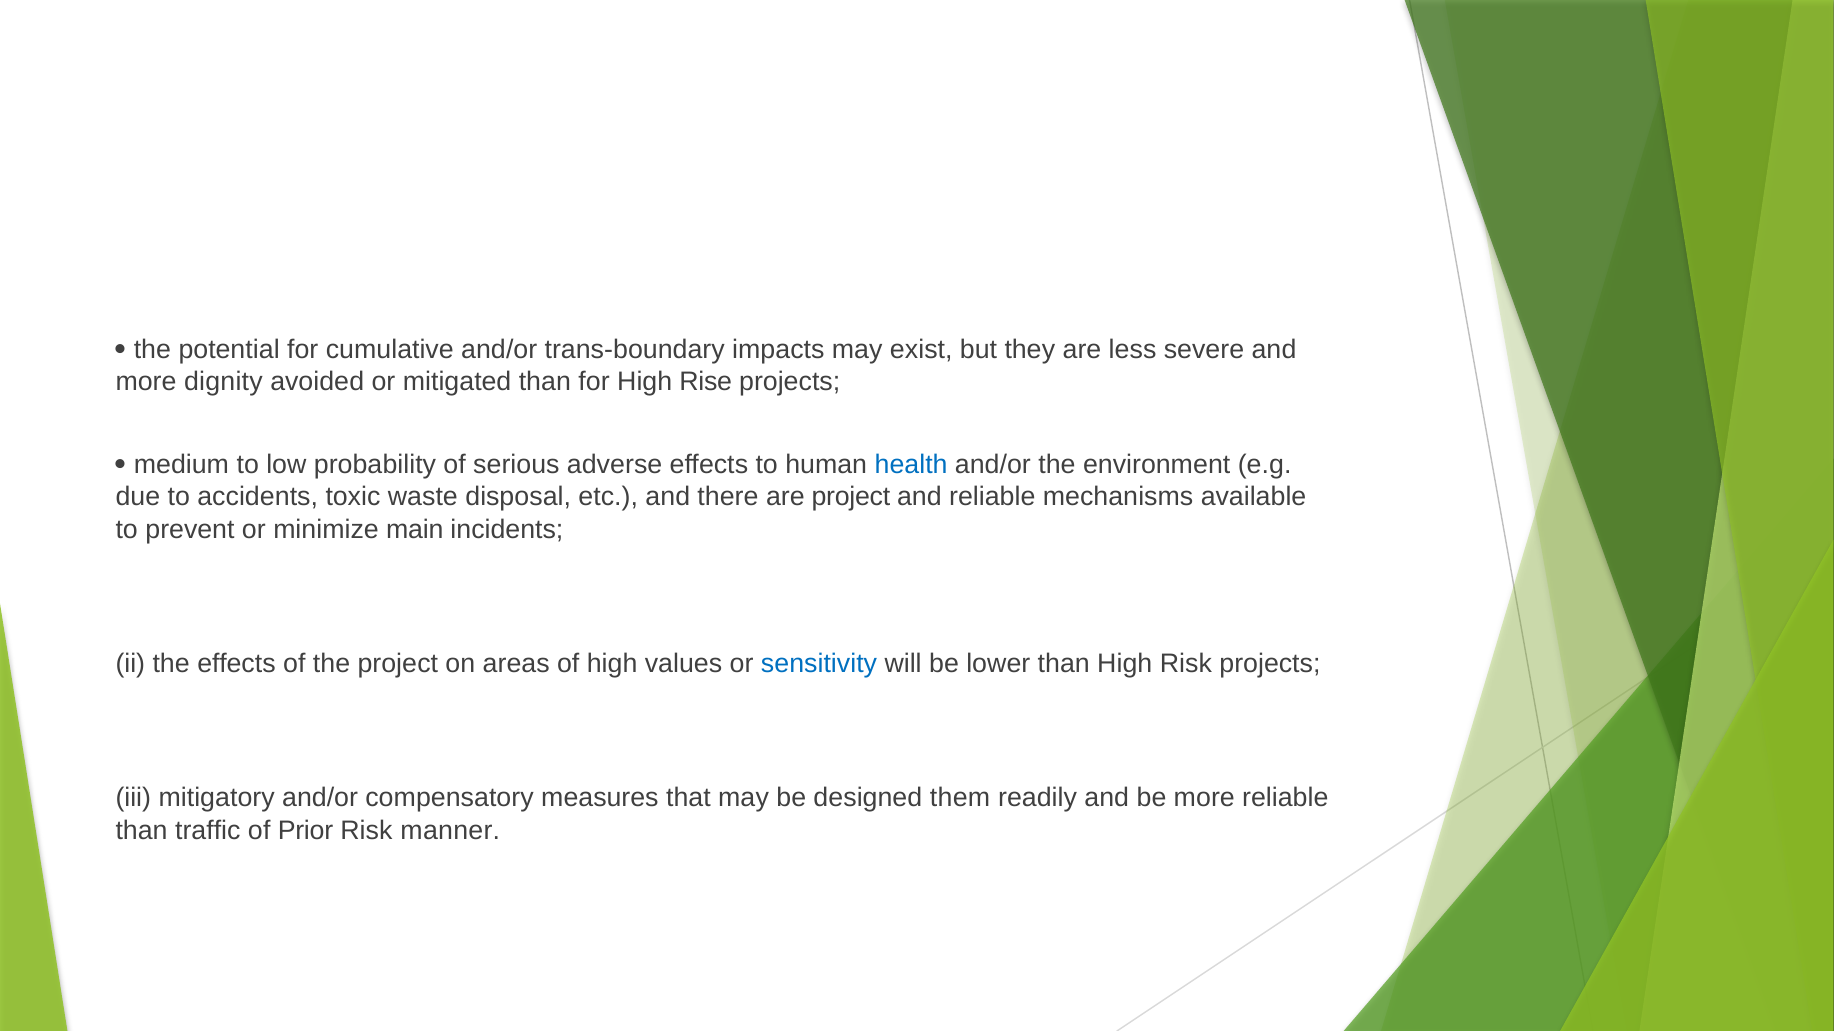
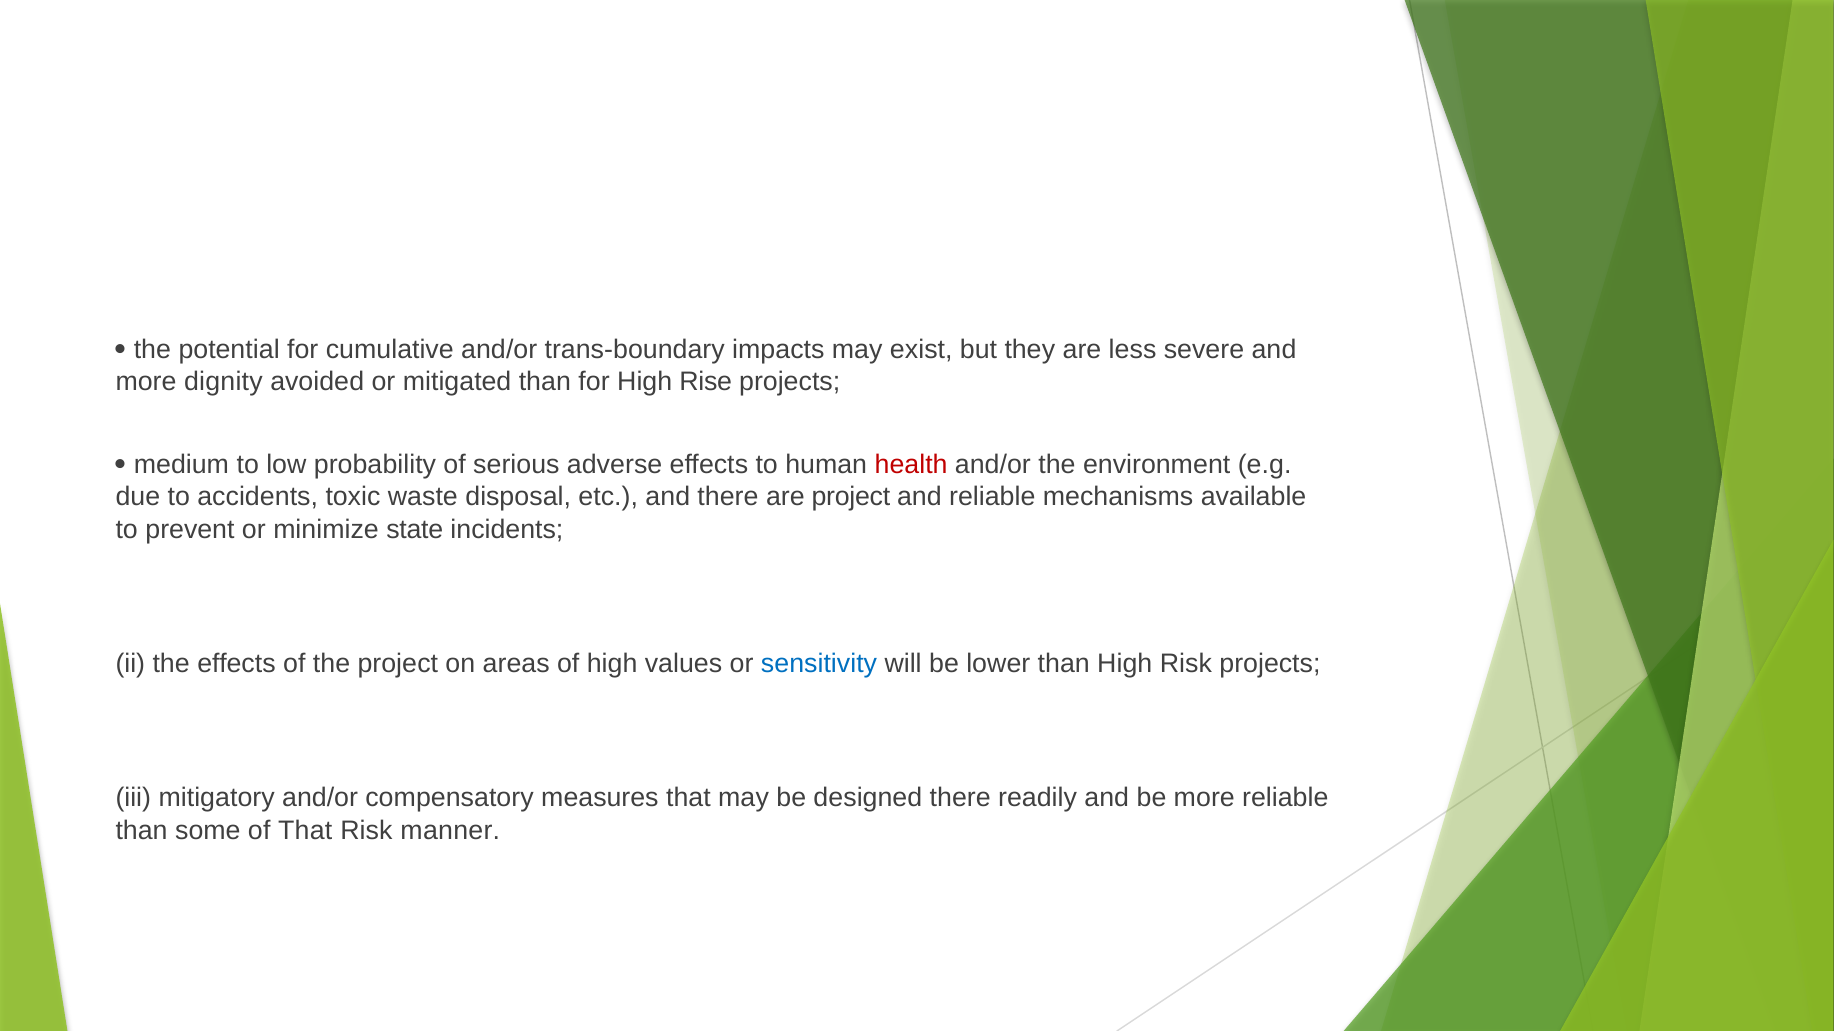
health colour: blue -> red
main: main -> state
designed them: them -> there
traffic: traffic -> some
of Prior: Prior -> That
